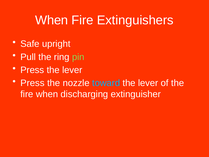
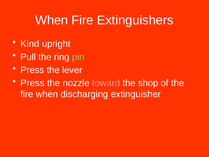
Safe: Safe -> Kind
toward colour: light blue -> pink
lever at (148, 83): lever -> shop
